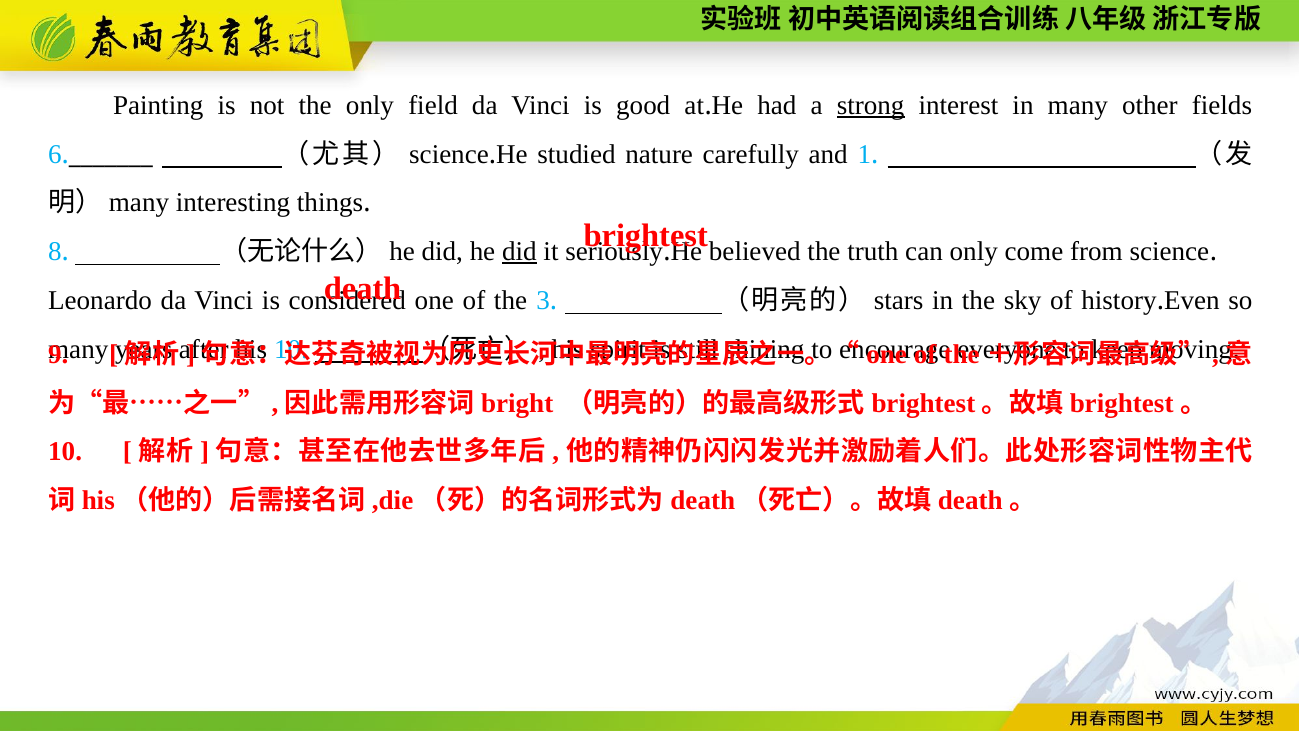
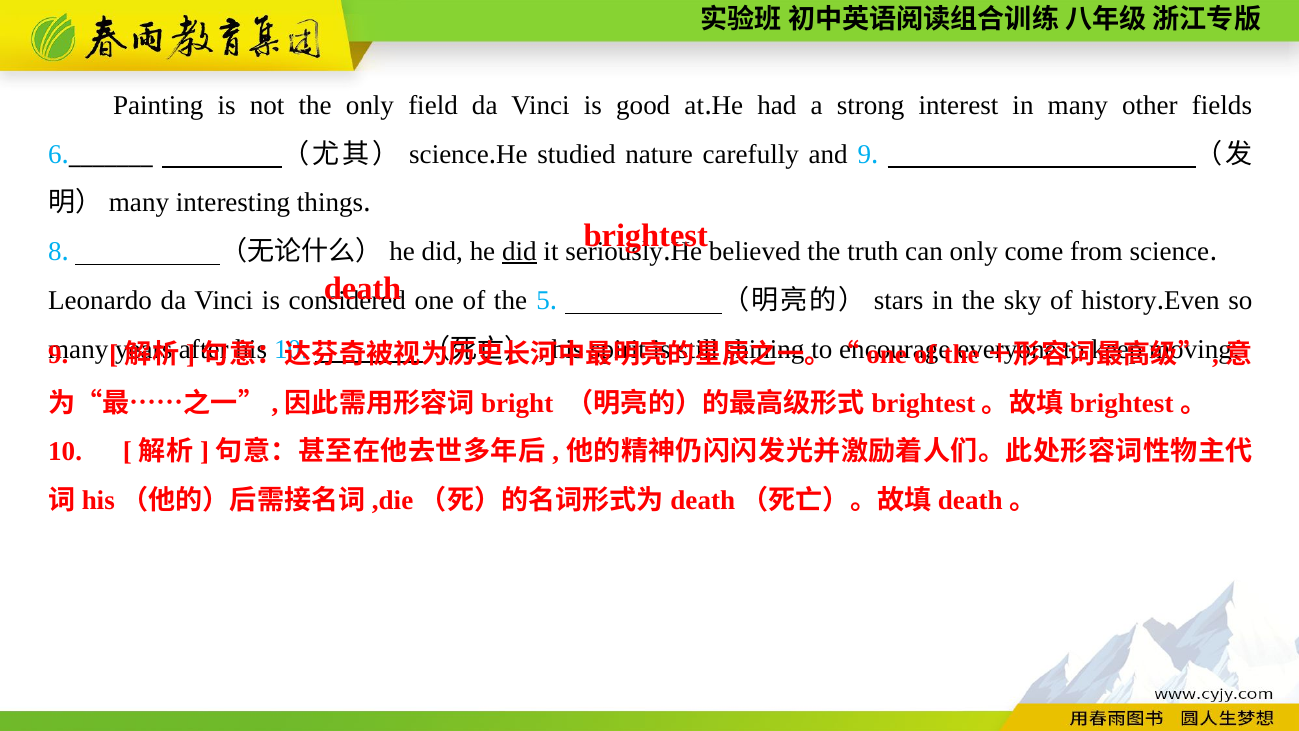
strong underline: present -> none
and 1: 1 -> 9
3: 3 -> 5
